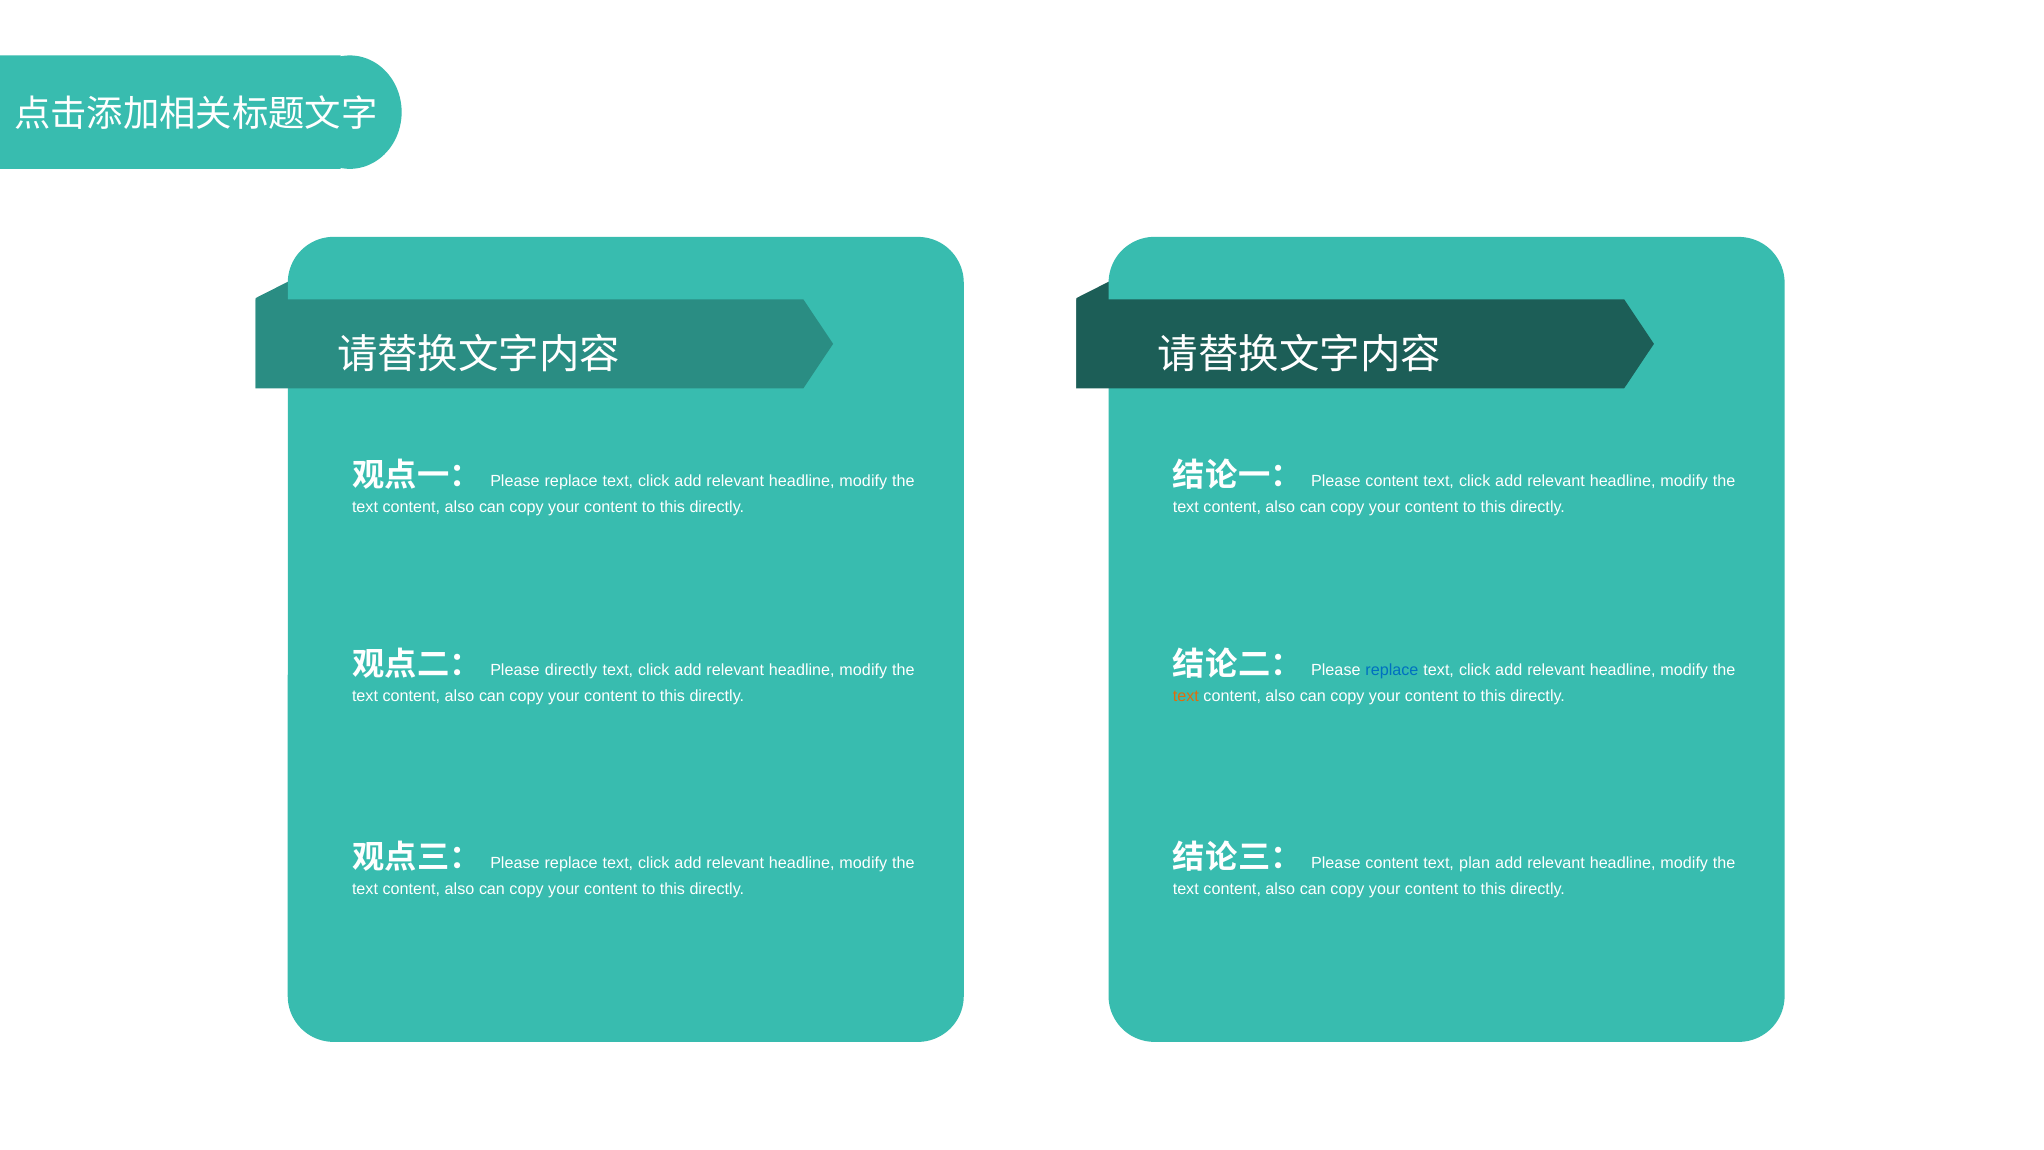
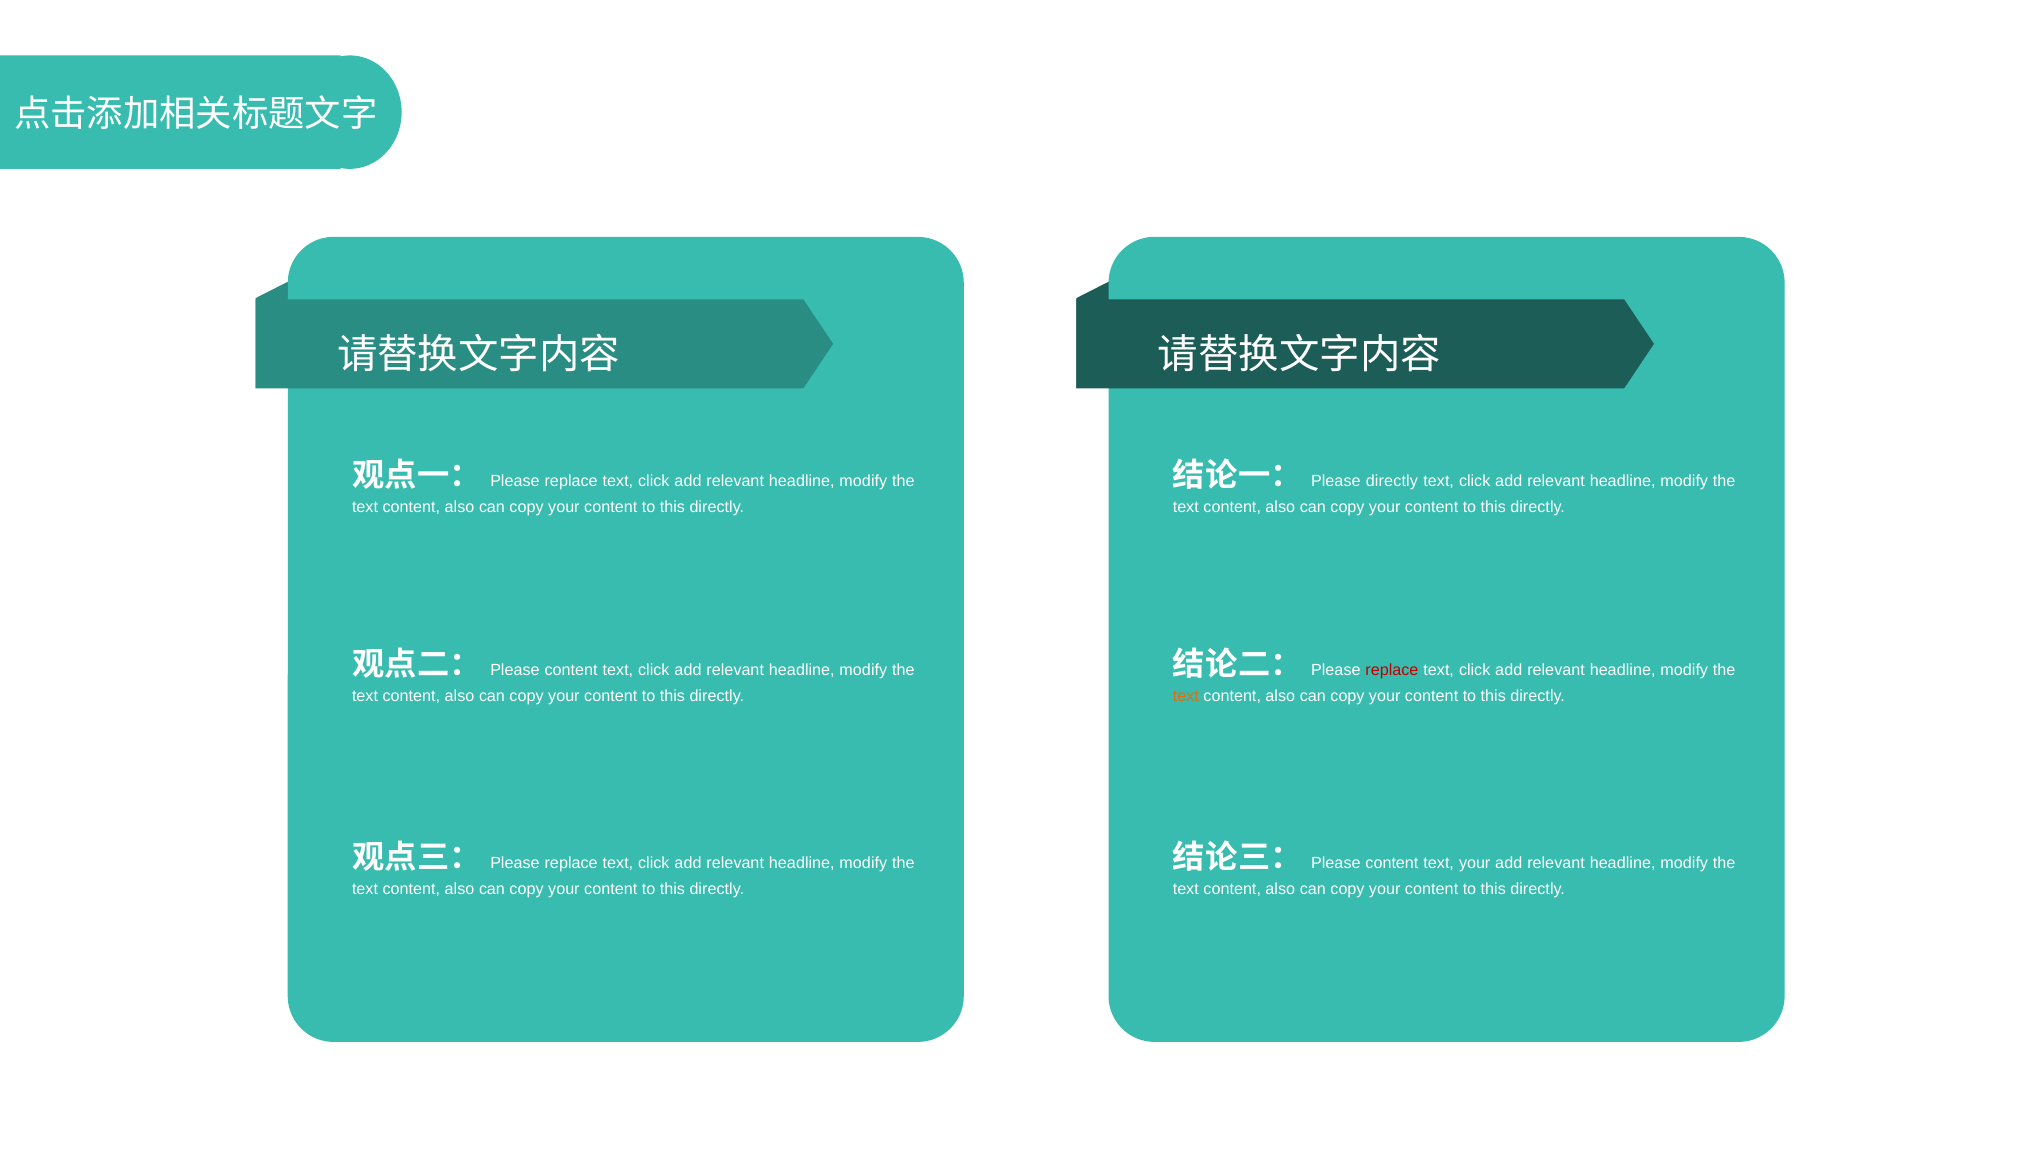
content at (1392, 481): content -> directly
directly at (571, 670): directly -> content
replace at (1392, 670) colour: blue -> red
text plan: plan -> your
